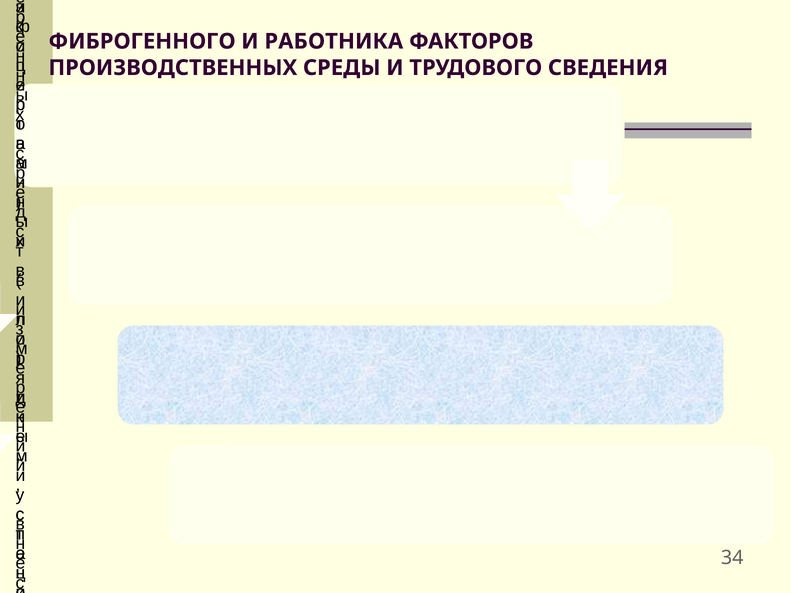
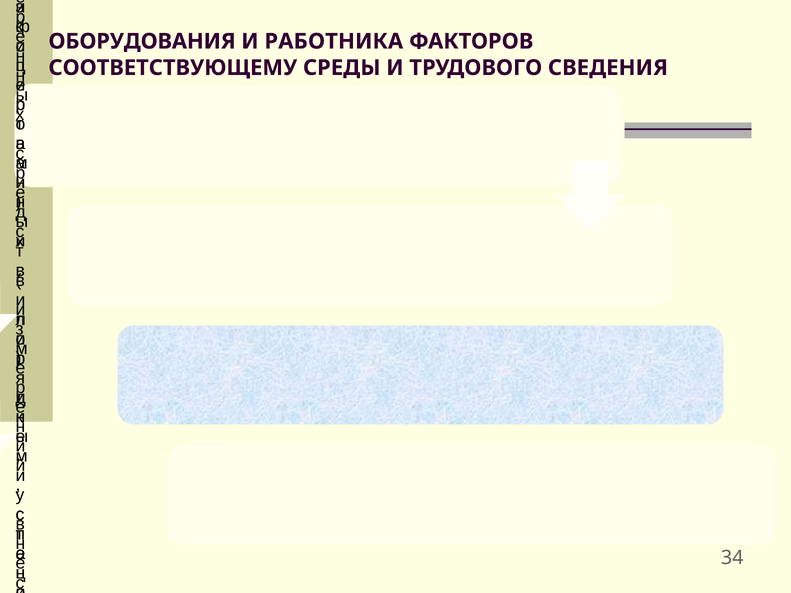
ФИБРОГЕННОГО: ФИБРОГЕННОГО -> ОБОРУДОВАНИЯ
ПРОИЗВОДСТВЕННЫХ: ПРОИЗВОДСТВЕННЫХ -> СООТВЕТСТВУЮЩЕМУ
